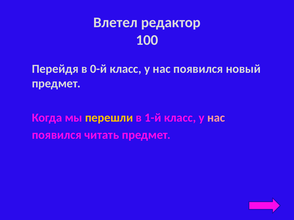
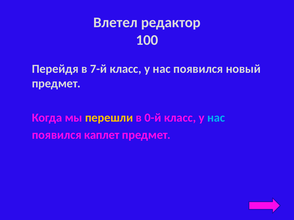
0-й: 0-й -> 7-й
1-й: 1-й -> 0-й
нас at (216, 118) colour: pink -> light blue
читать: читать -> каплет
